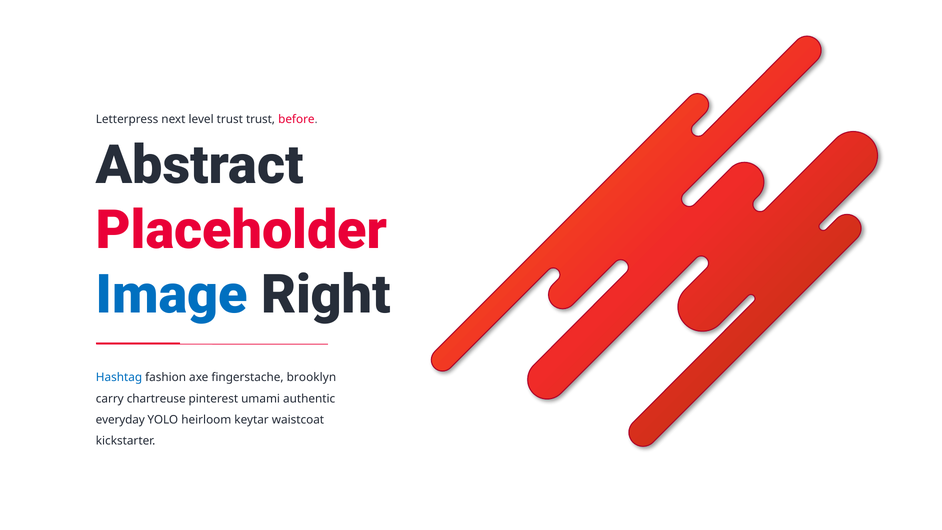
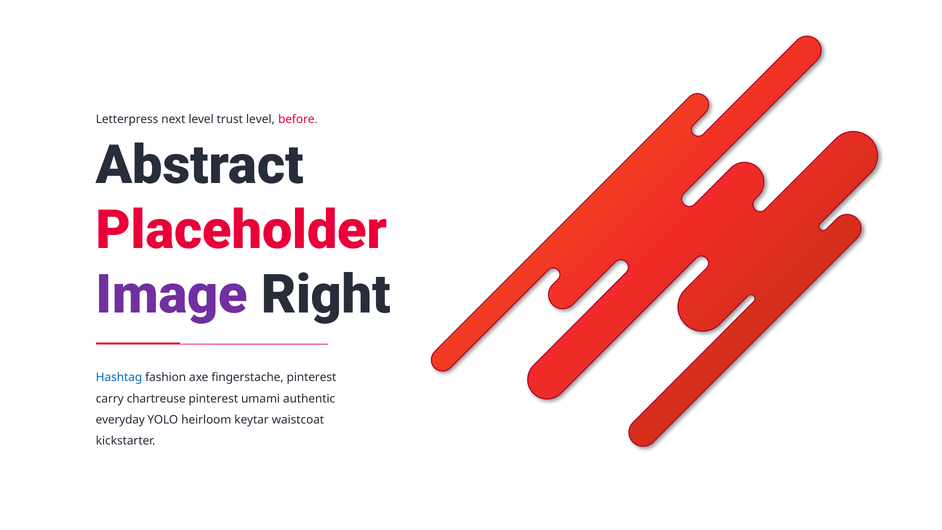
trust trust: trust -> level
Image colour: blue -> purple
fingerstache brooklyn: brooklyn -> pinterest
